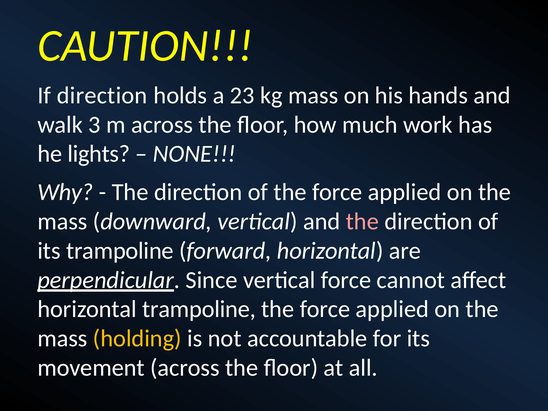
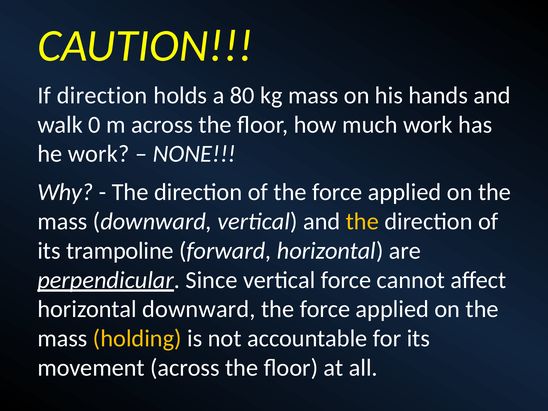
23: 23 -> 80
3: 3 -> 0
he lights: lights -> work
the at (362, 221) colour: pink -> yellow
horizontal trampoline: trampoline -> downward
